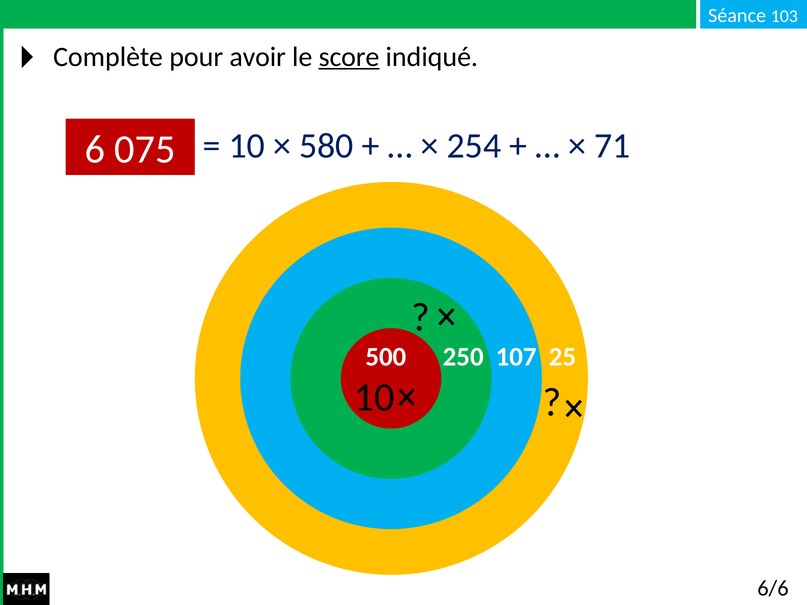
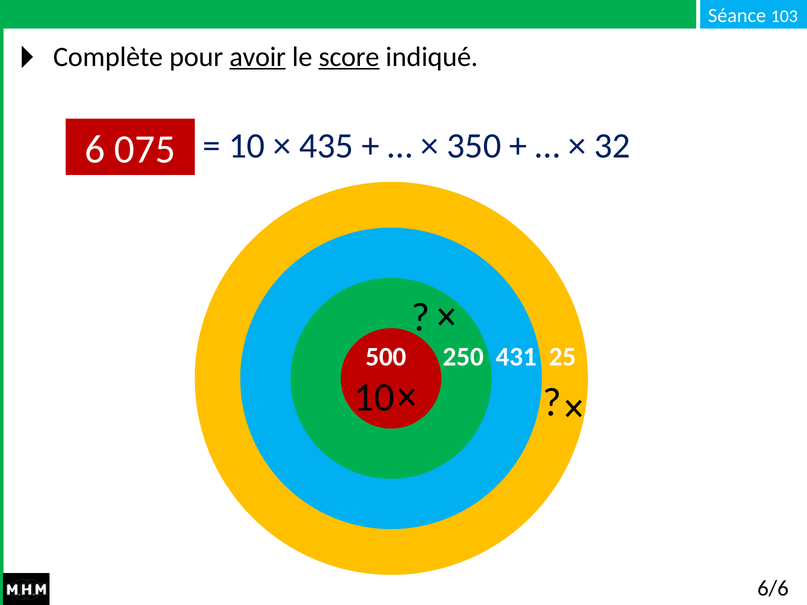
avoir underline: none -> present
580: 580 -> 435
254: 254 -> 350
71: 71 -> 32
107: 107 -> 431
